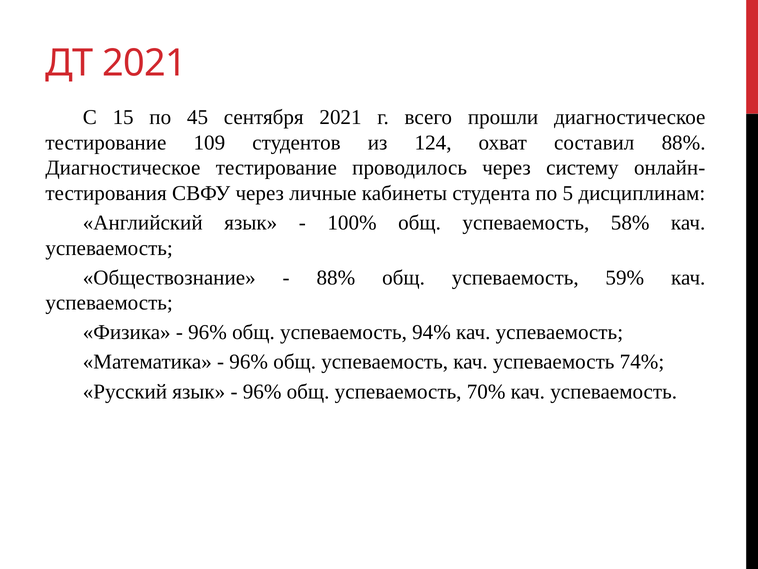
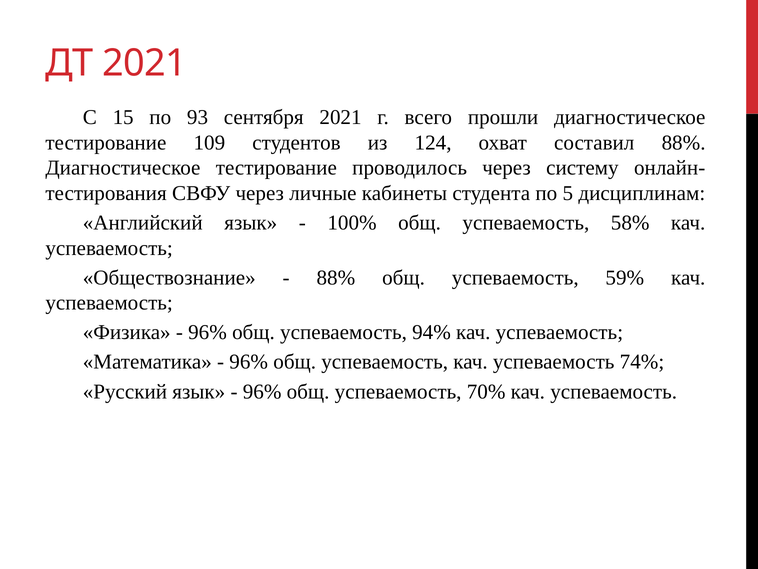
45: 45 -> 93
